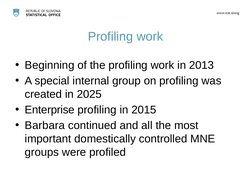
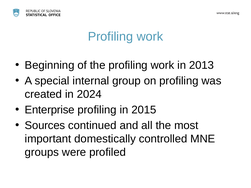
2025: 2025 -> 2024
Barbara: Barbara -> Sources
